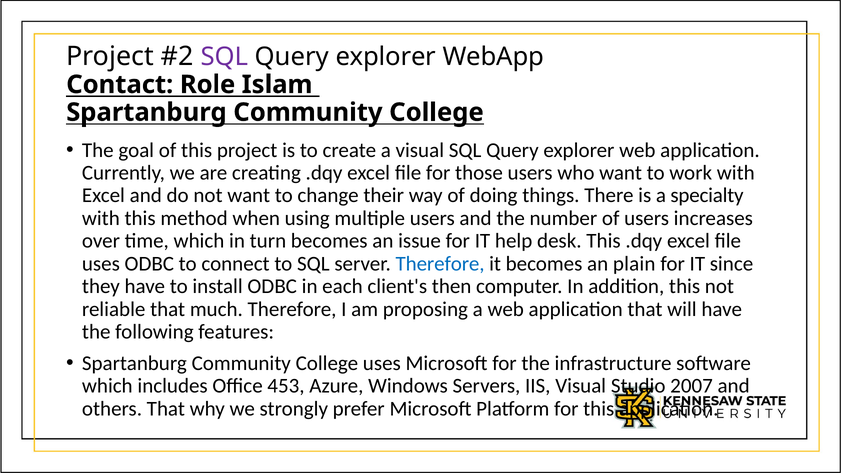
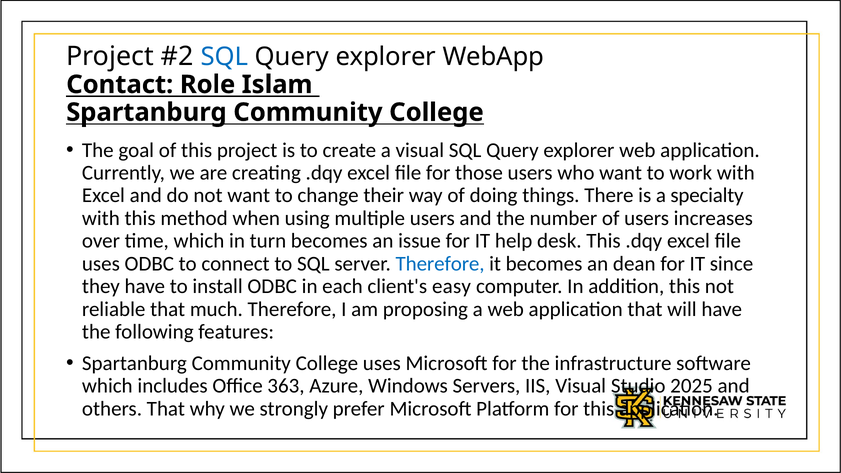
SQL at (225, 57) colour: purple -> blue
plain: plain -> dean
then: then -> easy
453: 453 -> 363
2007: 2007 -> 2025
